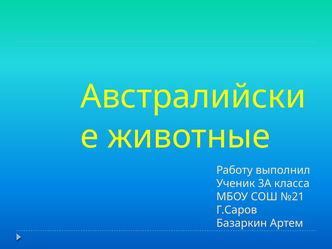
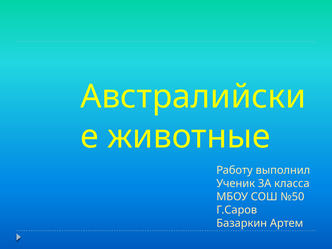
№21: №21 -> №50
